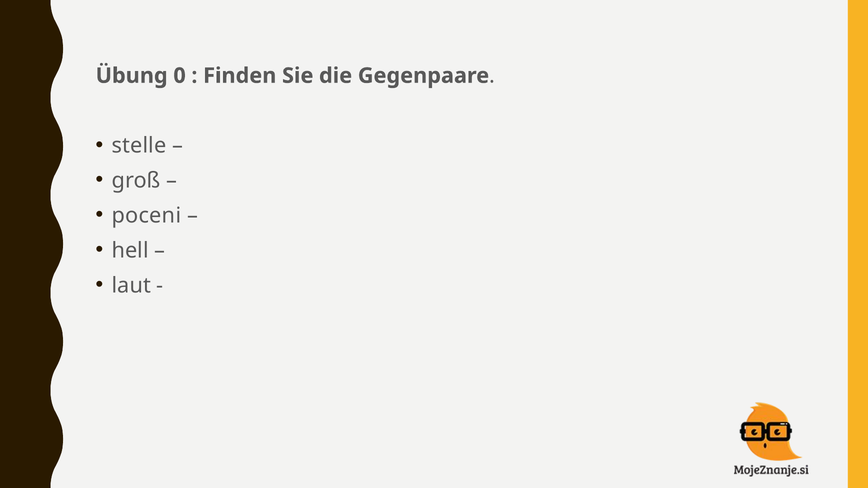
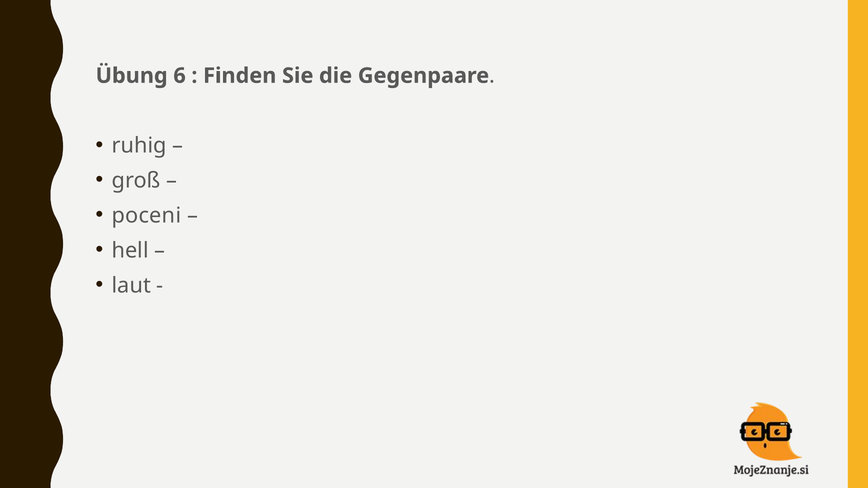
0: 0 -> 6
stelle: stelle -> ruhig
